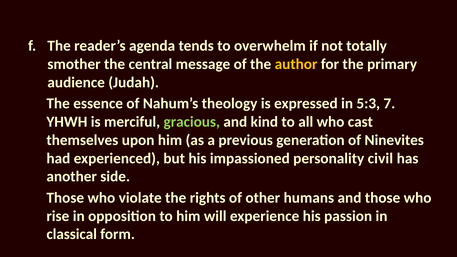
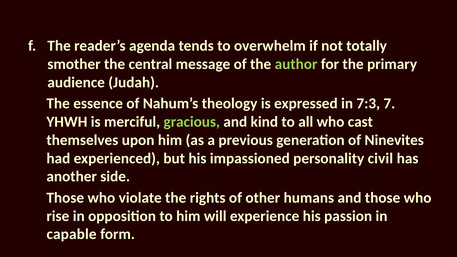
author colour: yellow -> light green
5:3: 5:3 -> 7:3
classical: classical -> capable
